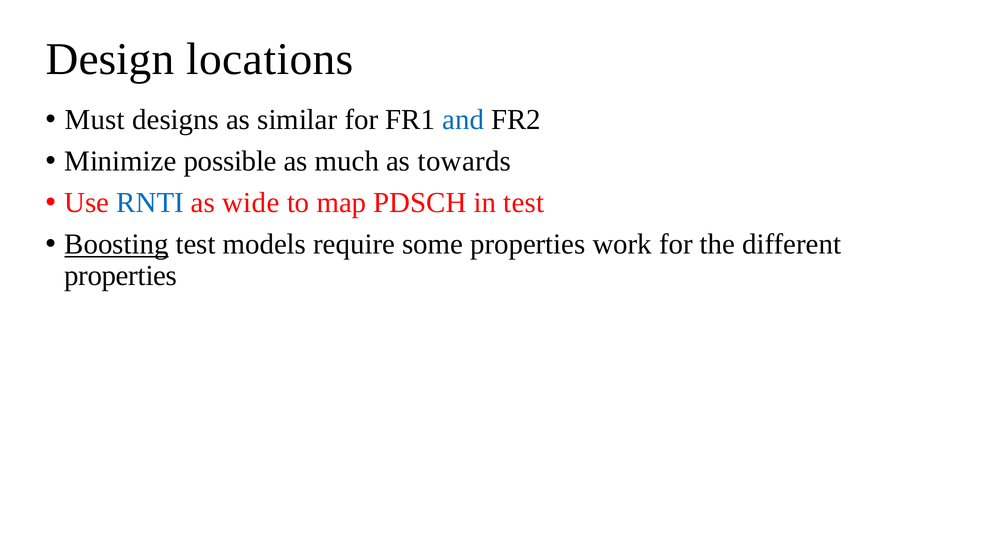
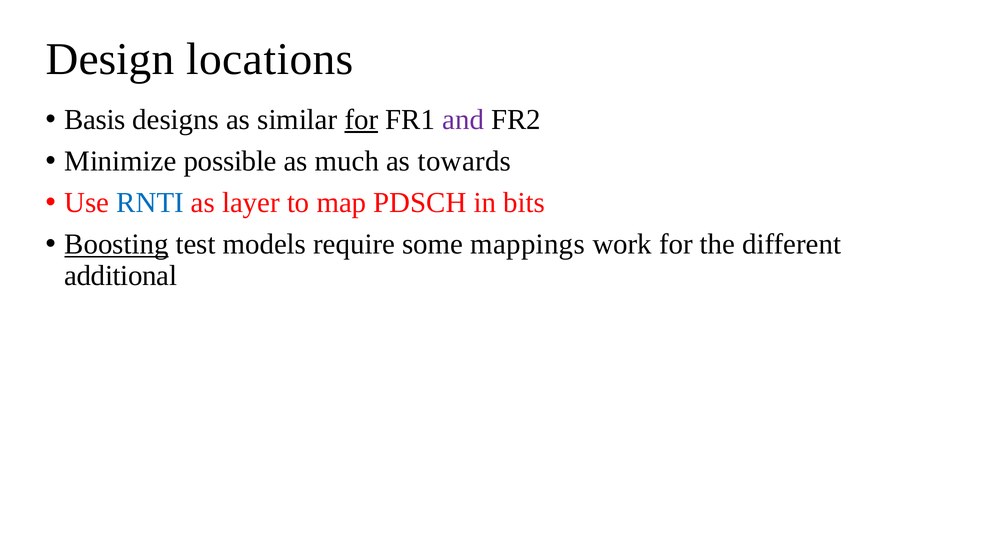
Must: Must -> Basis
for at (361, 120) underline: none -> present
and colour: blue -> purple
wide: wide -> layer
in test: test -> bits
some properties: properties -> mappings
properties at (121, 275): properties -> additional
